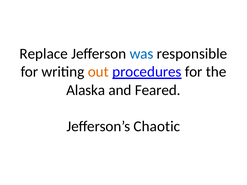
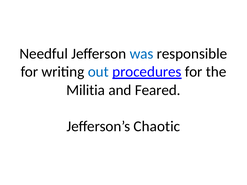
Replace: Replace -> Needful
out colour: orange -> blue
Alaska: Alaska -> Militia
